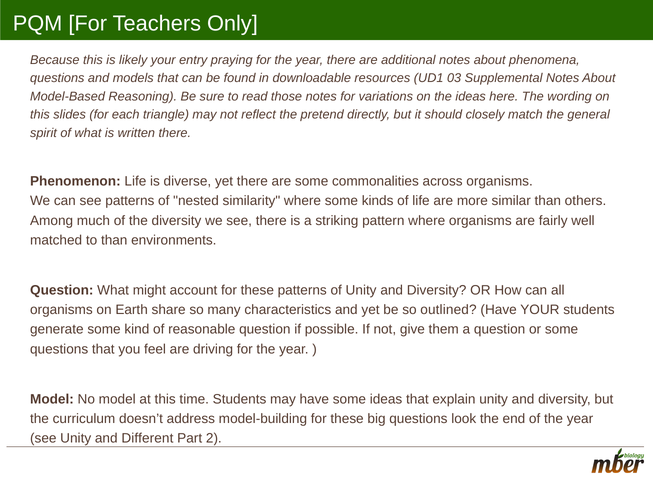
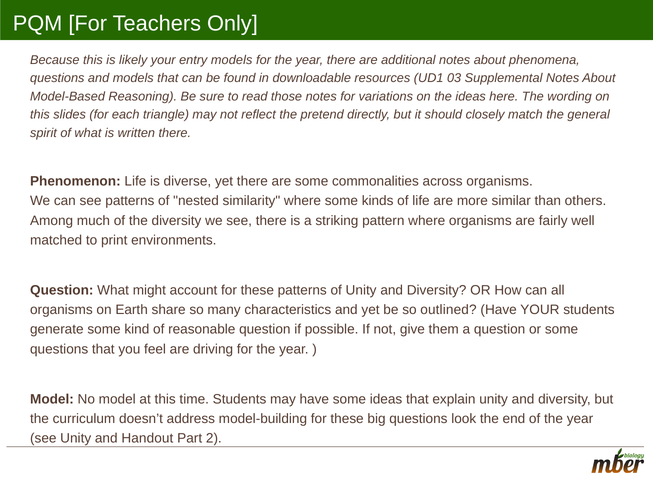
entry praying: praying -> models
to than: than -> print
Different: Different -> Handout
